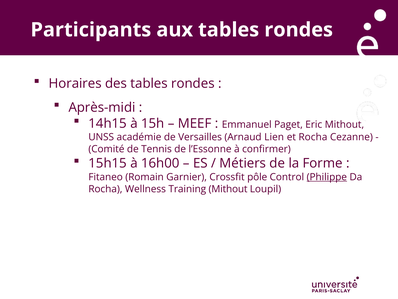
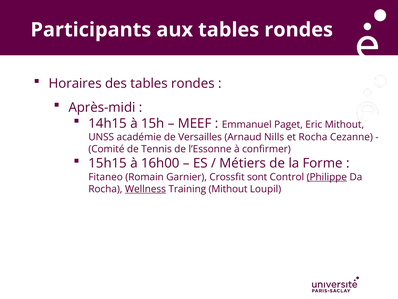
Lien: Lien -> Nills
pôle: pôle -> sont
Wellness underline: none -> present
